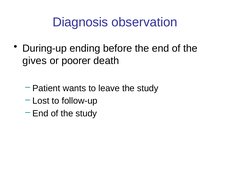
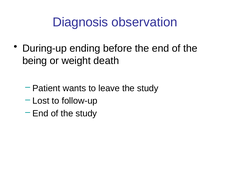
gives: gives -> being
poorer: poorer -> weight
